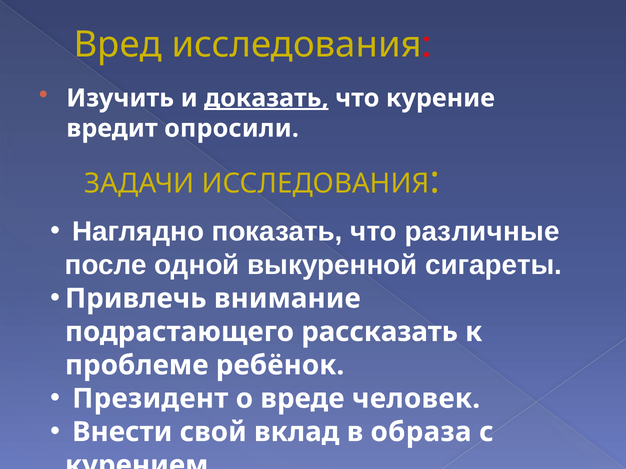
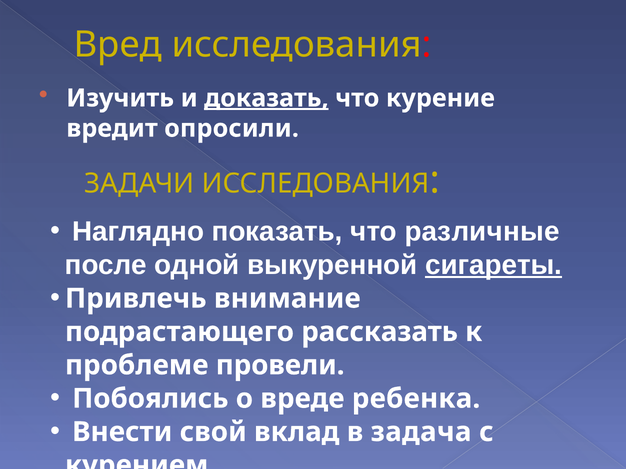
сигареты underline: none -> present
ребёнок: ребёнок -> провели
Президент: Президент -> Побоялись
человек: человек -> ребенка
образа: образа -> задача
